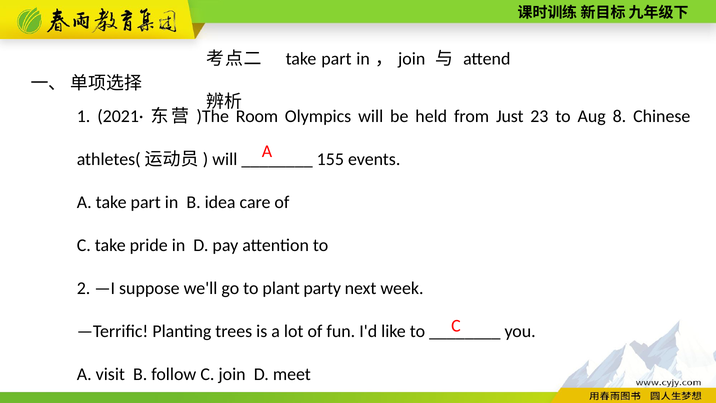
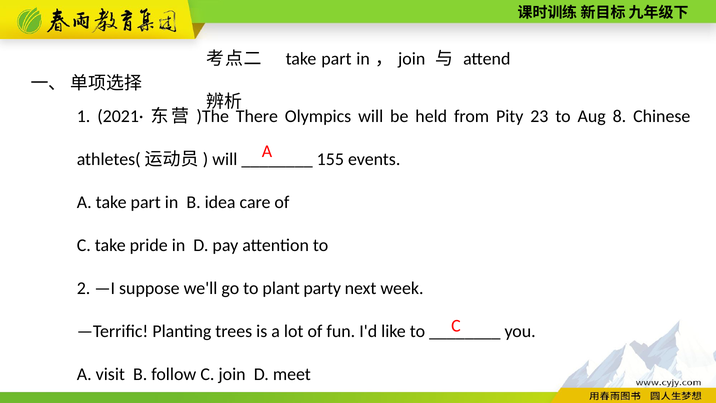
Room: Room -> There
Just: Just -> Pity
